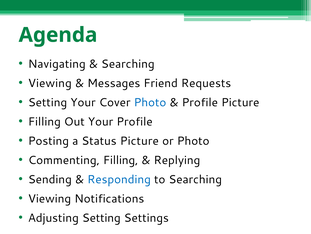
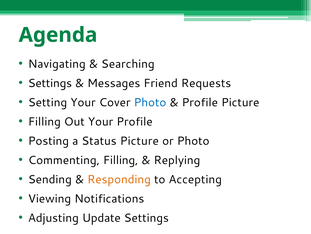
Viewing at (50, 83): Viewing -> Settings
Responding colour: blue -> orange
to Searching: Searching -> Accepting
Adjusting Setting: Setting -> Update
